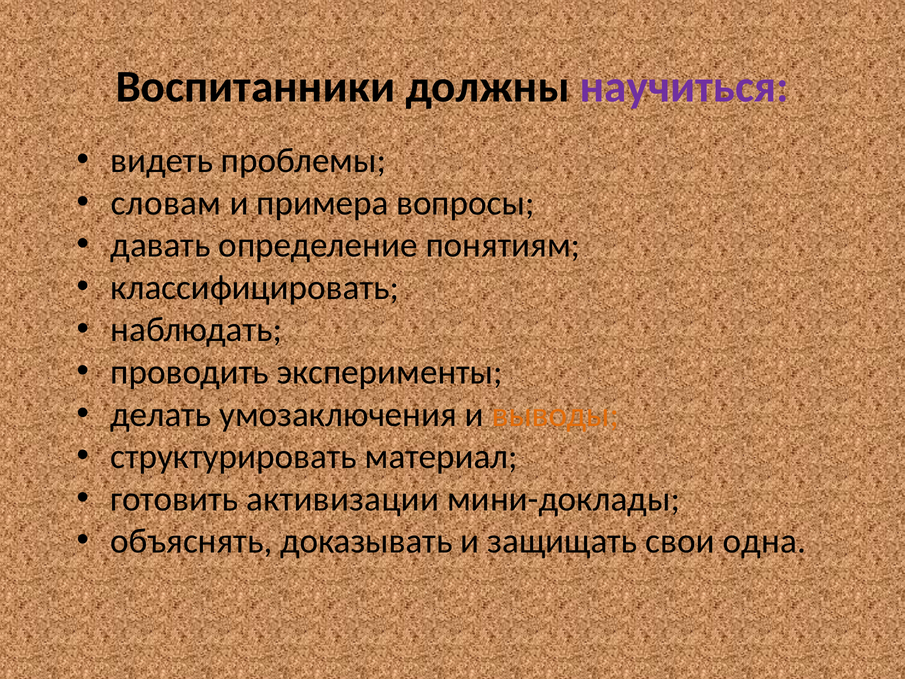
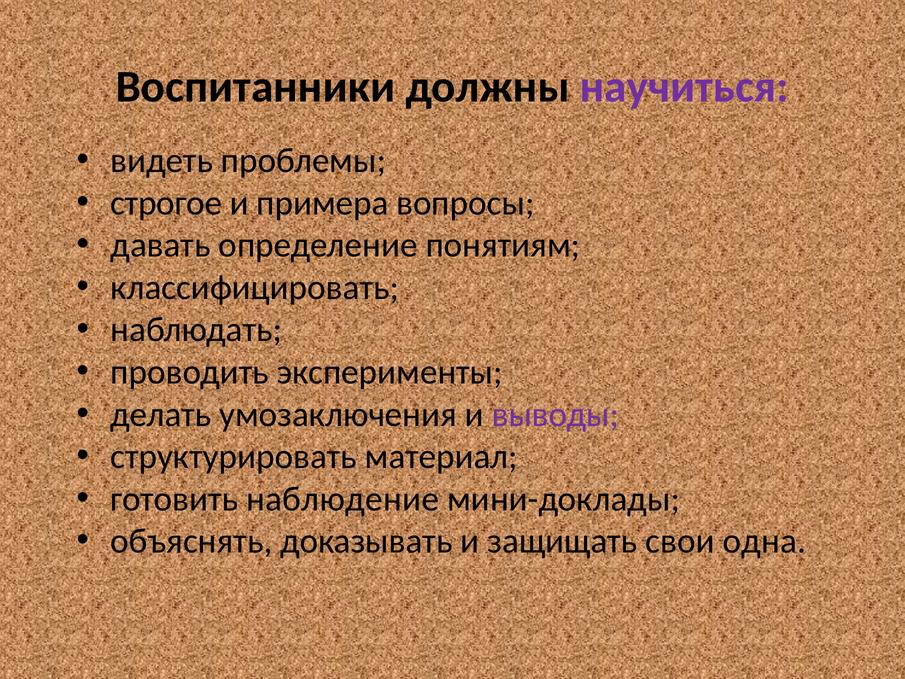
словам: словам -> строгое
выводы colour: orange -> purple
активизации: активизации -> наблюдение
